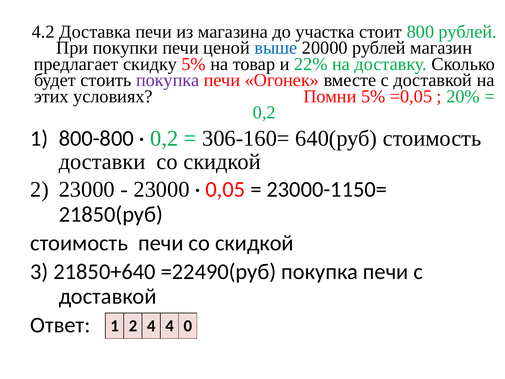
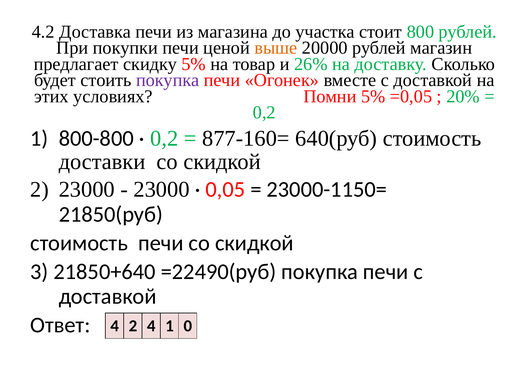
выше colour: blue -> orange
22%: 22% -> 26%
306-160=: 306-160= -> 877-160=
Ответ 1: 1 -> 4
4 4: 4 -> 1
